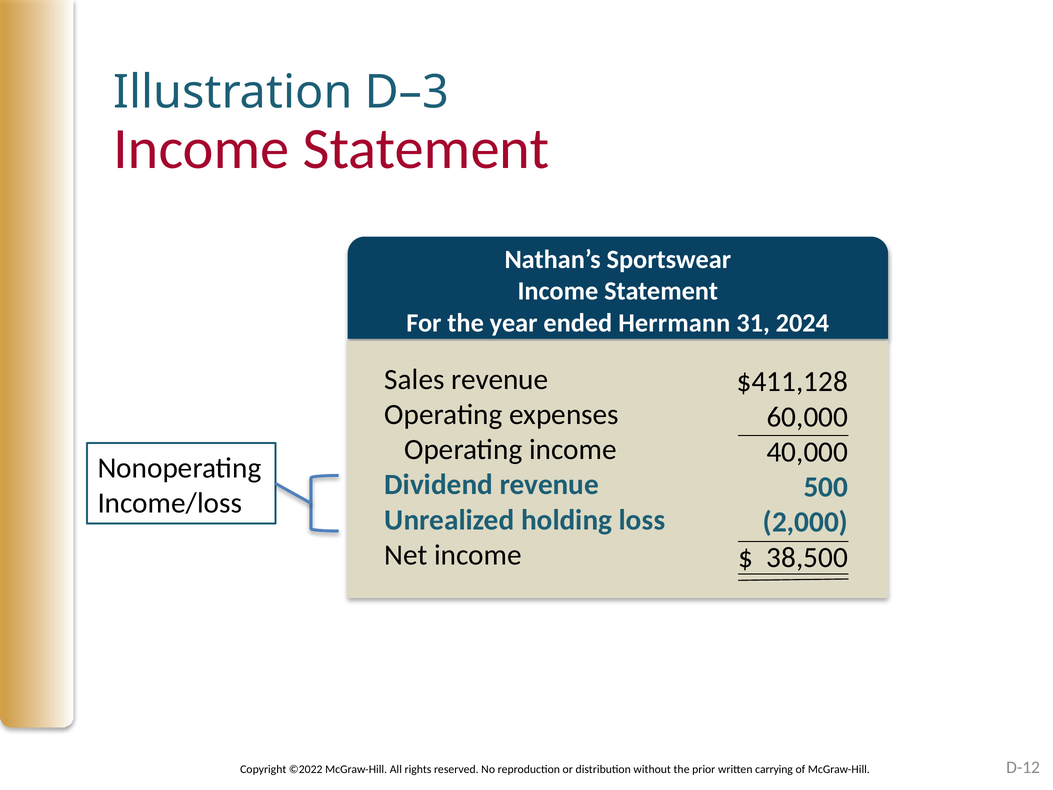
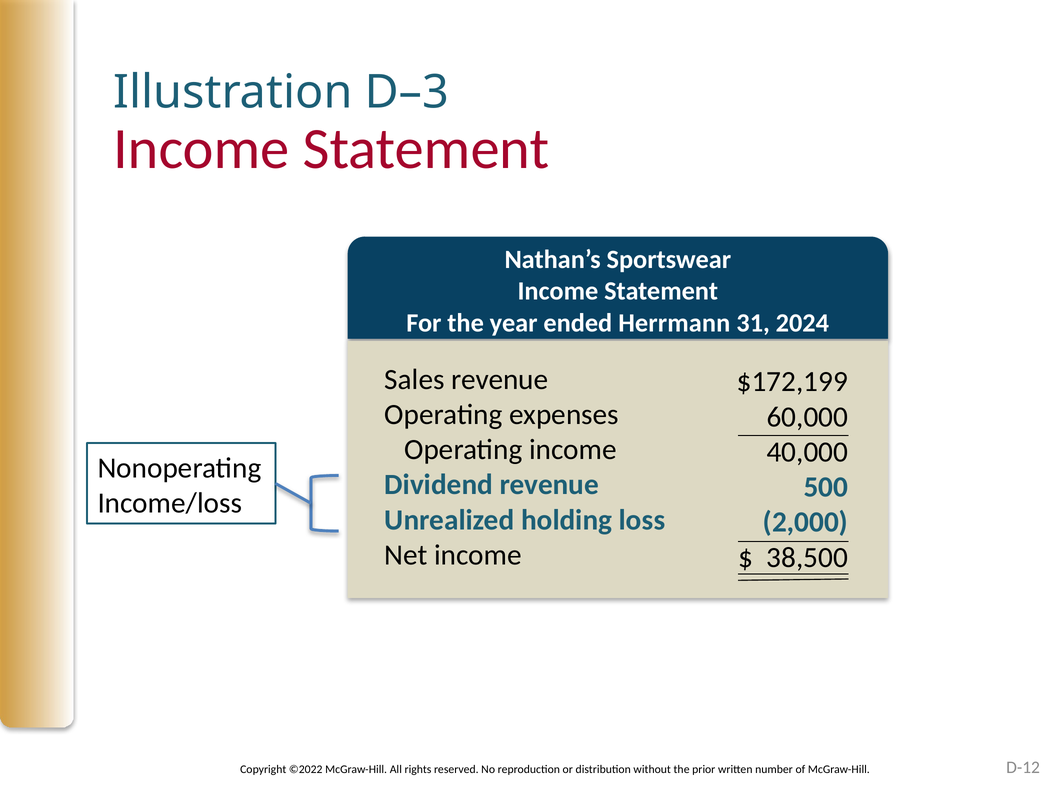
$411,128: $411,128 -> $172,199
carrying: carrying -> number
